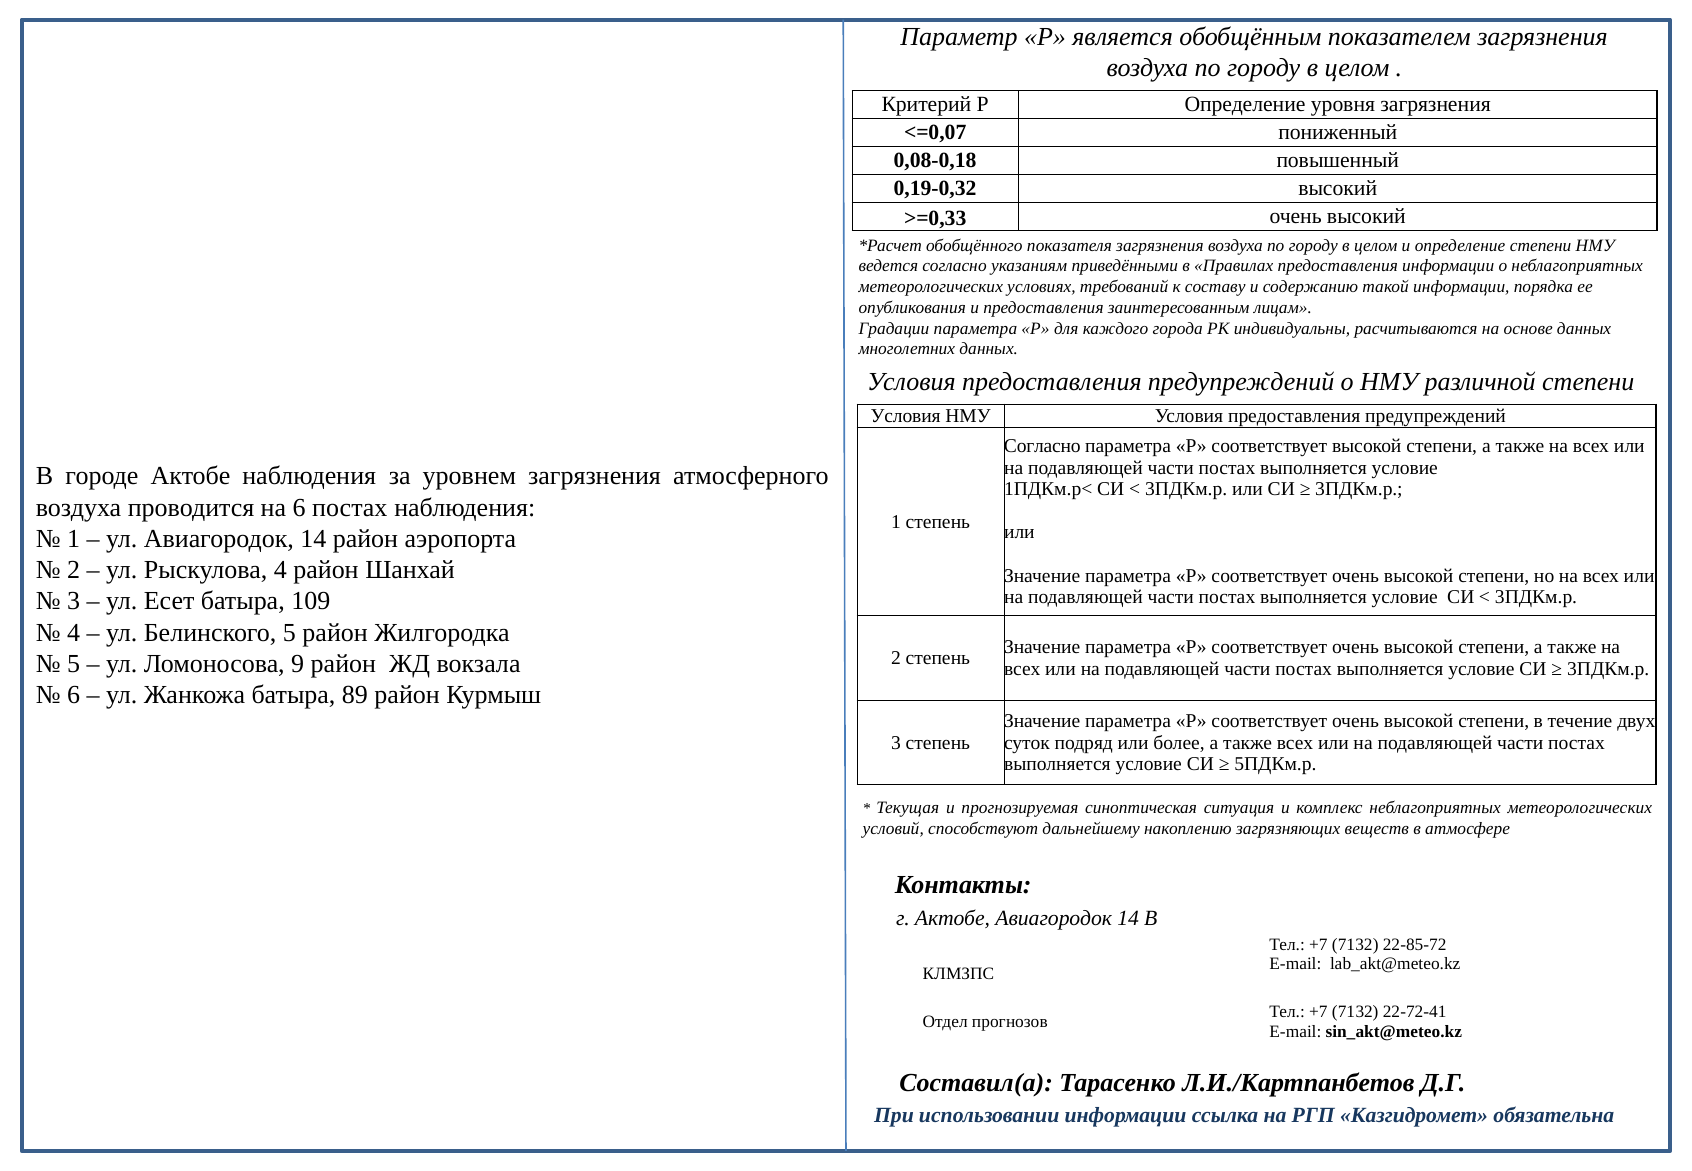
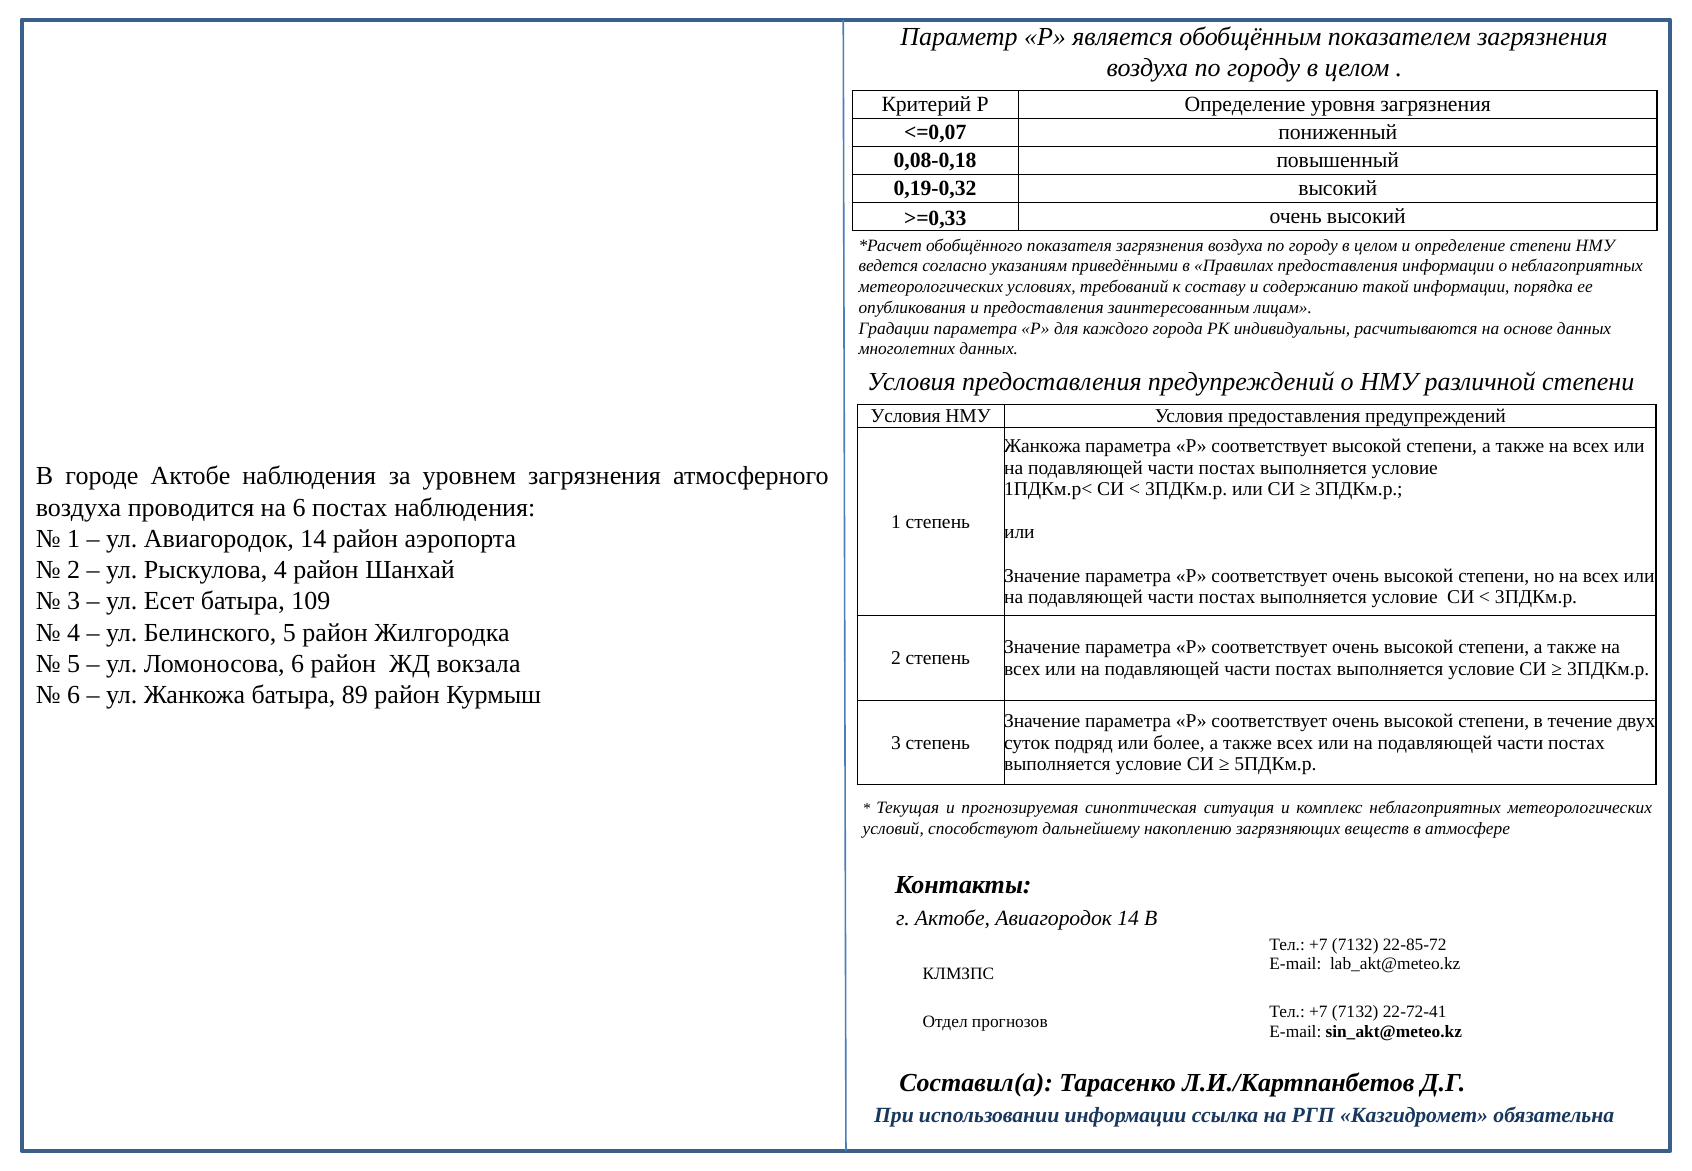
Согласно at (1042, 446): Согласно -> Жанкожа
Ломоносова 9: 9 -> 6
